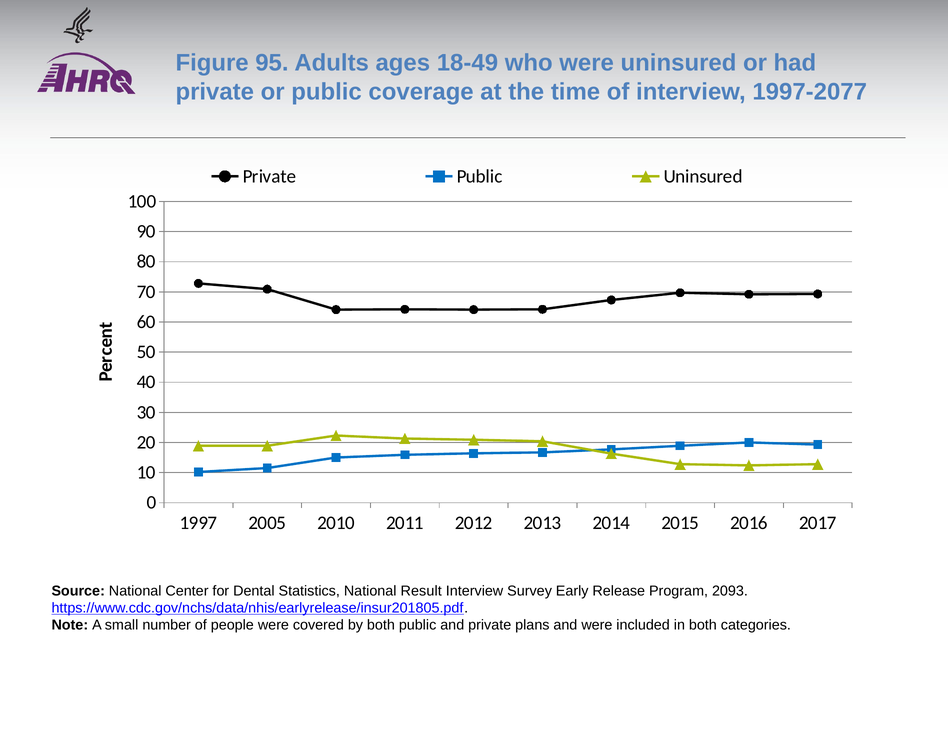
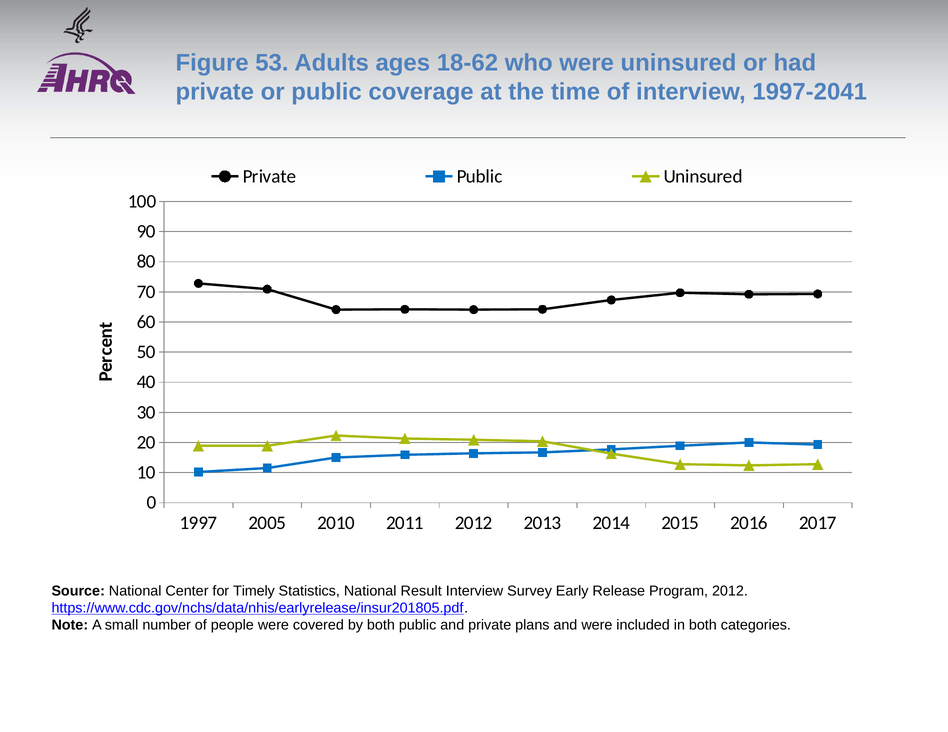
95: 95 -> 53
18-49: 18-49 -> 18-62
1997-2077: 1997-2077 -> 1997-2041
Dental: Dental -> Timely
Program 2093: 2093 -> 2012
